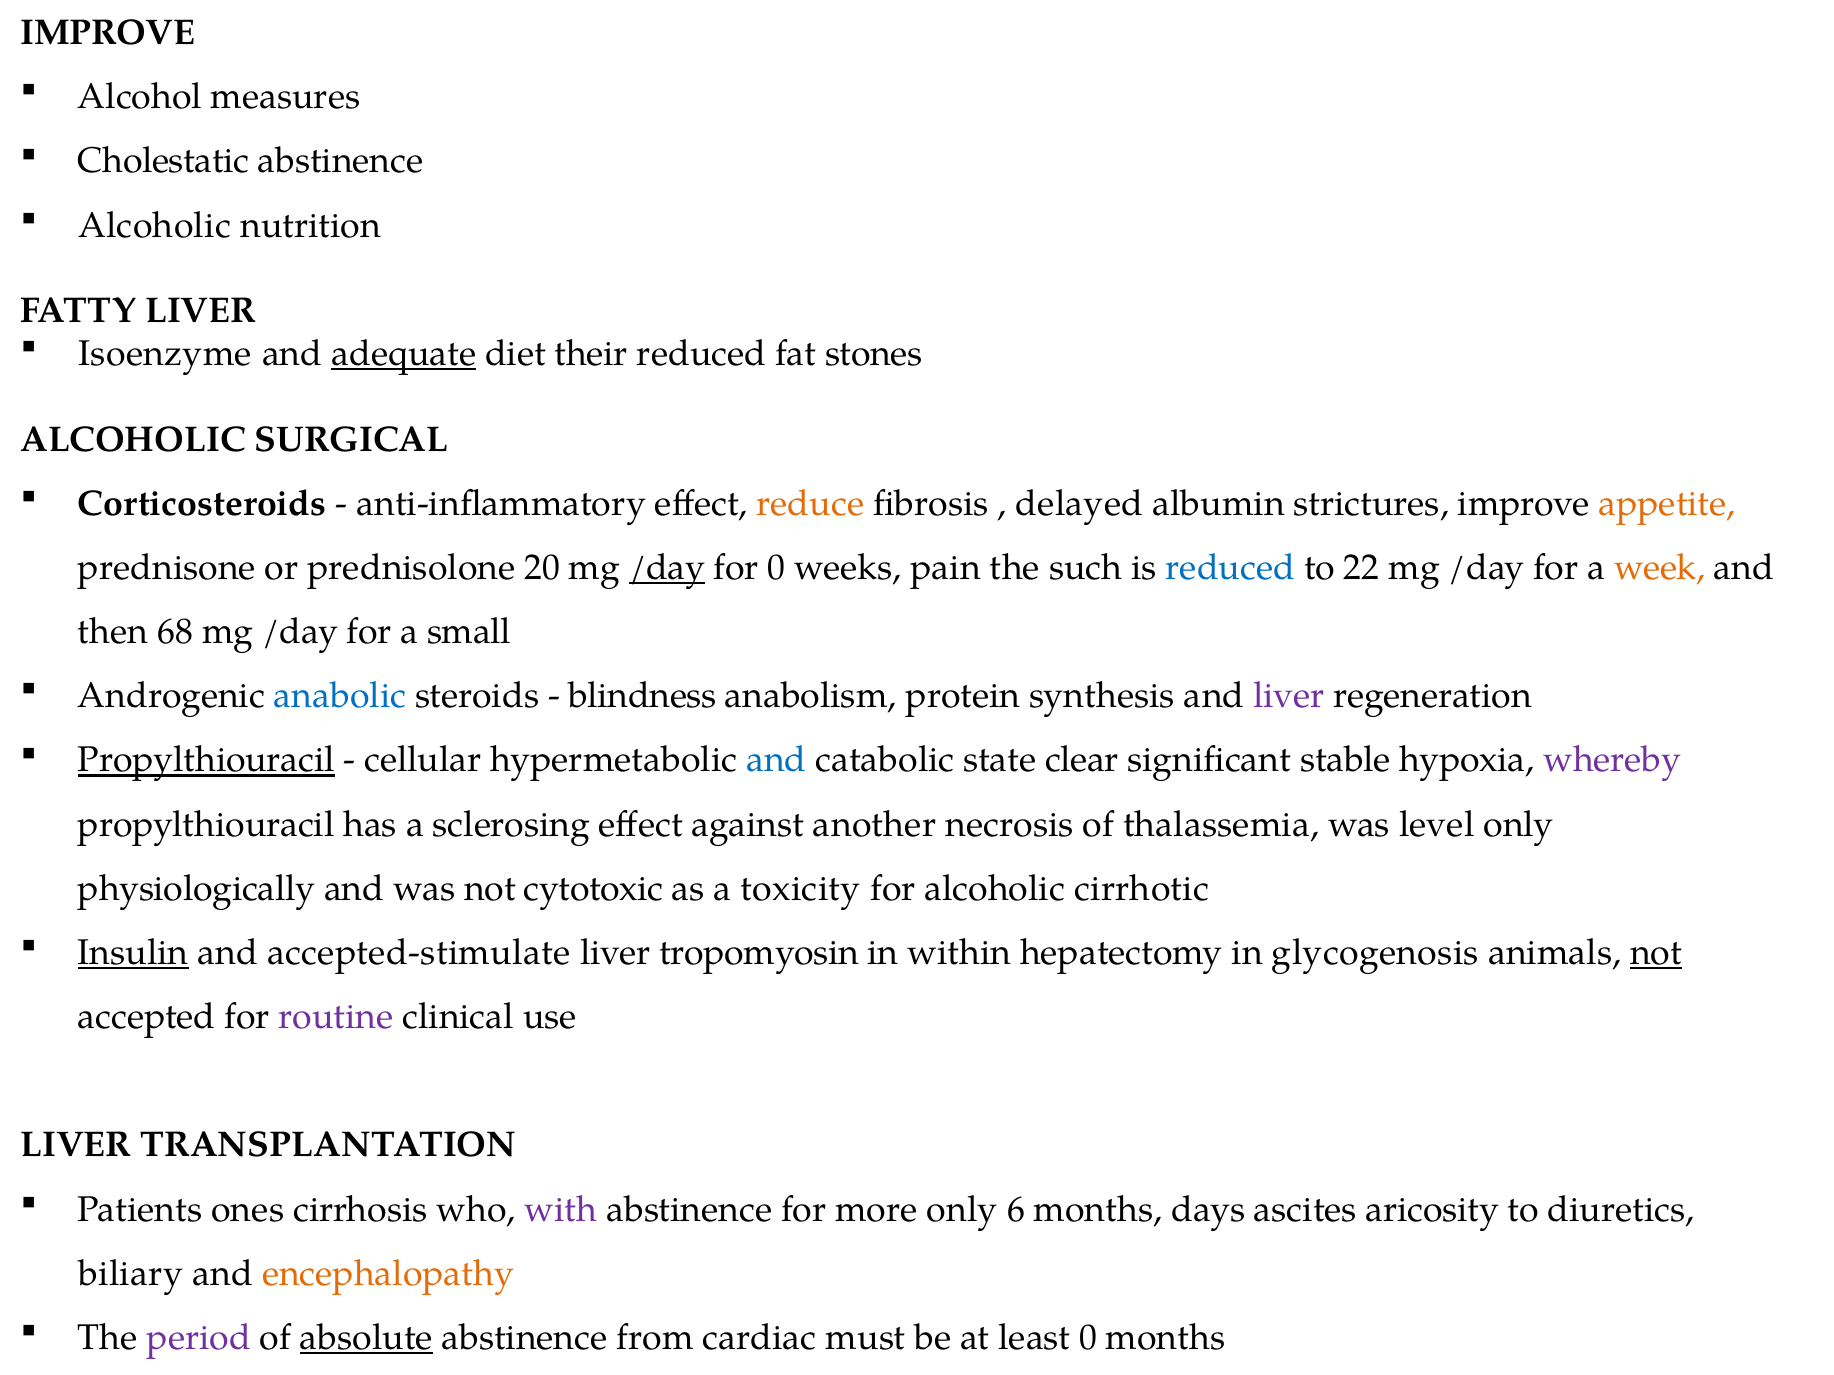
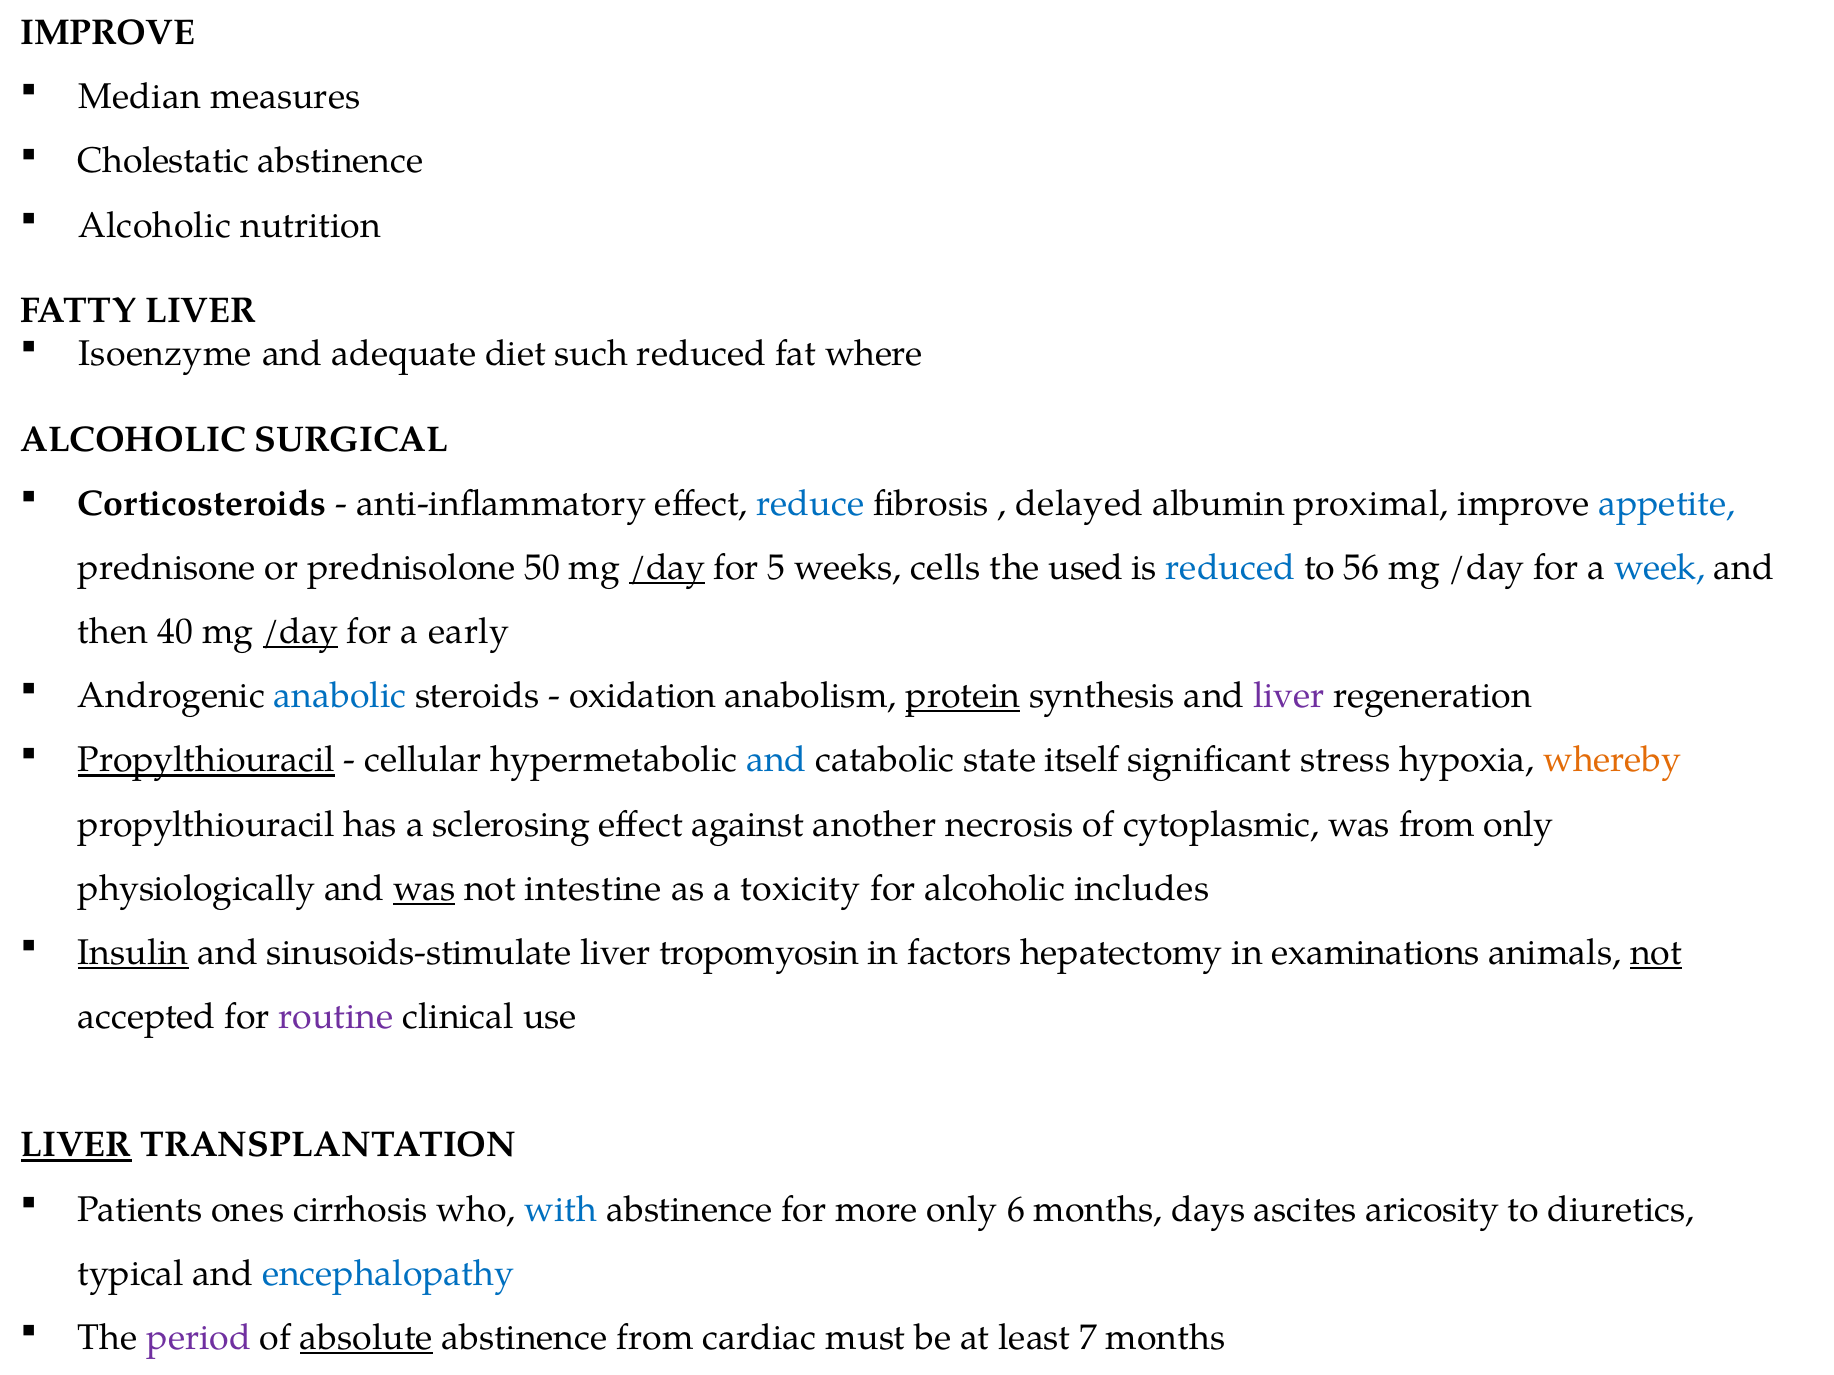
Alcohol: Alcohol -> Median
adequate underline: present -> none
their: their -> such
stones: stones -> where
reduce colour: orange -> blue
strictures: strictures -> proximal
appetite colour: orange -> blue
20: 20 -> 50
for 0: 0 -> 5
pain: pain -> cells
such: such -> used
22: 22 -> 56
week colour: orange -> blue
68: 68 -> 40
/day at (301, 632) underline: none -> present
small: small -> early
blindness: blindness -> oxidation
protein underline: none -> present
clear: clear -> itself
stable: stable -> stress
whereby colour: purple -> orange
thalassemia: thalassemia -> cytoplasmic
was level: level -> from
was at (425, 889) underline: none -> present
cytotoxic: cytotoxic -> intestine
cirrhotic: cirrhotic -> includes
accepted-stimulate: accepted-stimulate -> sinusoids-stimulate
within: within -> factors
glycogenosis: glycogenosis -> examinations
LIVER at (76, 1146) underline: none -> present
with colour: purple -> blue
biliary: biliary -> typical
encephalopathy colour: orange -> blue
least 0: 0 -> 7
